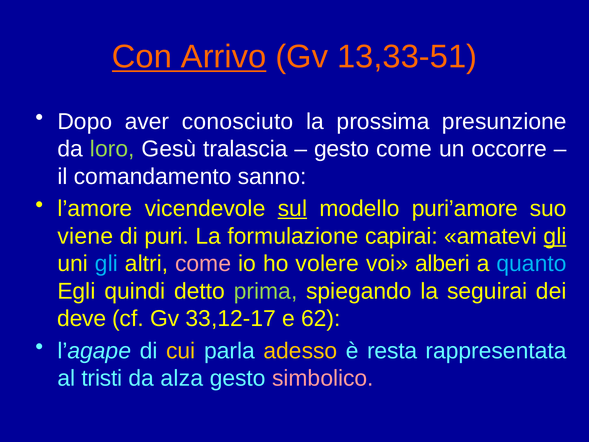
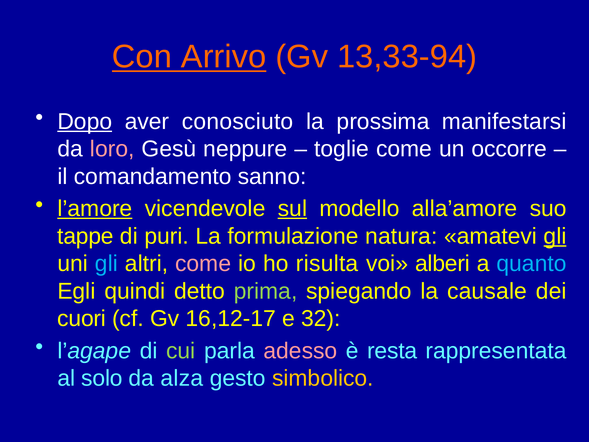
13,33-51: 13,33-51 -> 13,33-94
Dopo underline: none -> present
presunzione: presunzione -> manifestarsi
loro colour: light green -> pink
tralascia: tralascia -> neppure
gesto at (342, 149): gesto -> toglie
l’amore underline: none -> present
puri’amore: puri’amore -> alla’amore
viene: viene -> tappe
capirai: capirai -> natura
volere: volere -> risulta
seguirai: seguirai -> causale
deve: deve -> cuori
33,12-17: 33,12-17 -> 16,12-17
62: 62 -> 32
cui colour: yellow -> light green
adesso colour: yellow -> pink
tristi: tristi -> solo
simbolico colour: pink -> yellow
